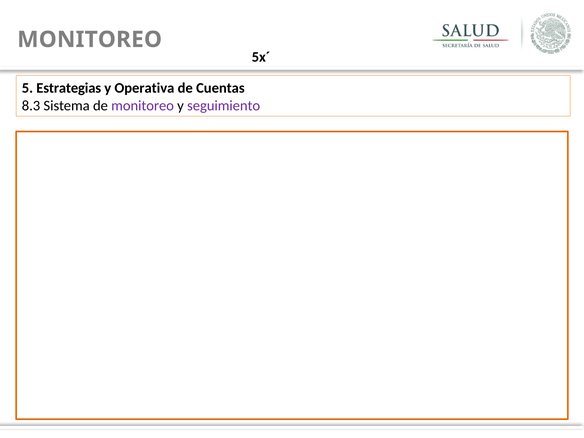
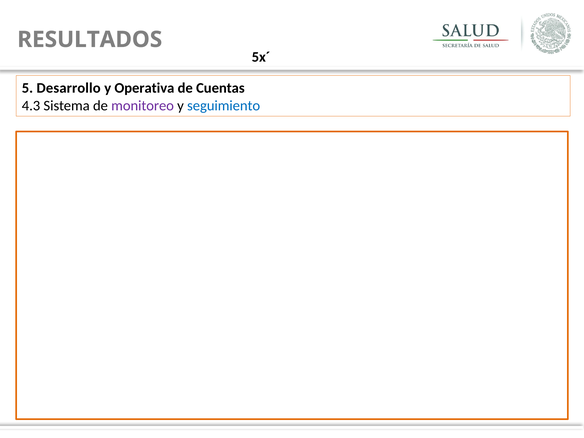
MONITOREO at (90, 40): MONITOREO -> RESULTADOS
Estrategias: Estrategias -> Desarrollo
8.3: 8.3 -> 4.3
seguimiento colour: purple -> blue
